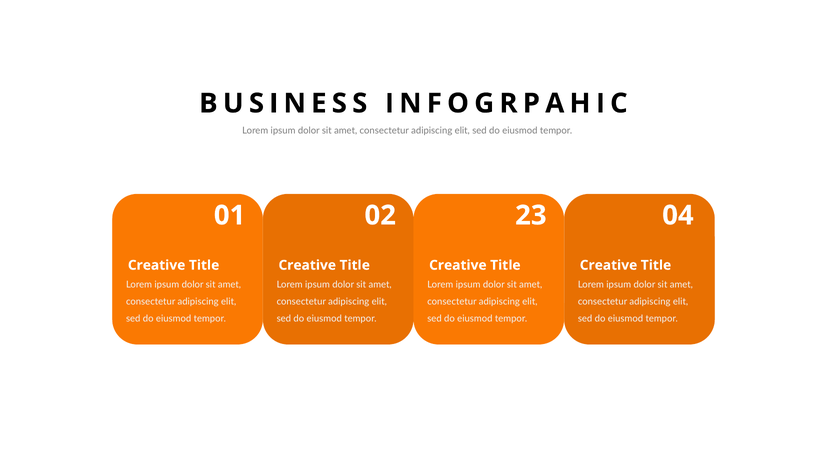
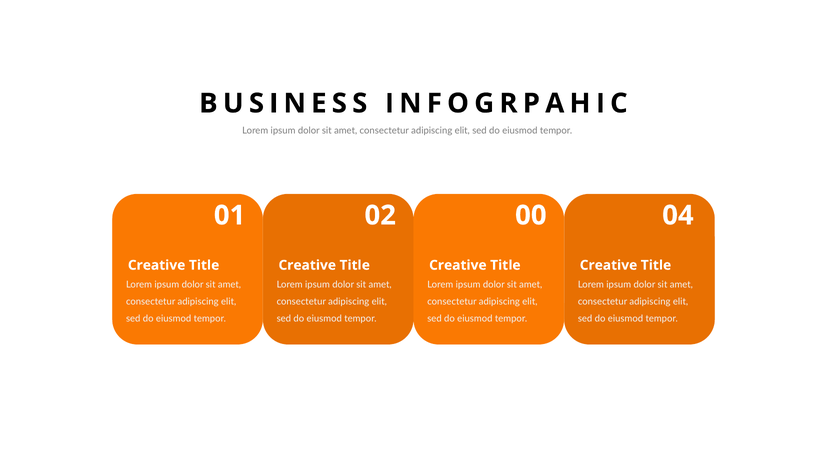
23: 23 -> 00
